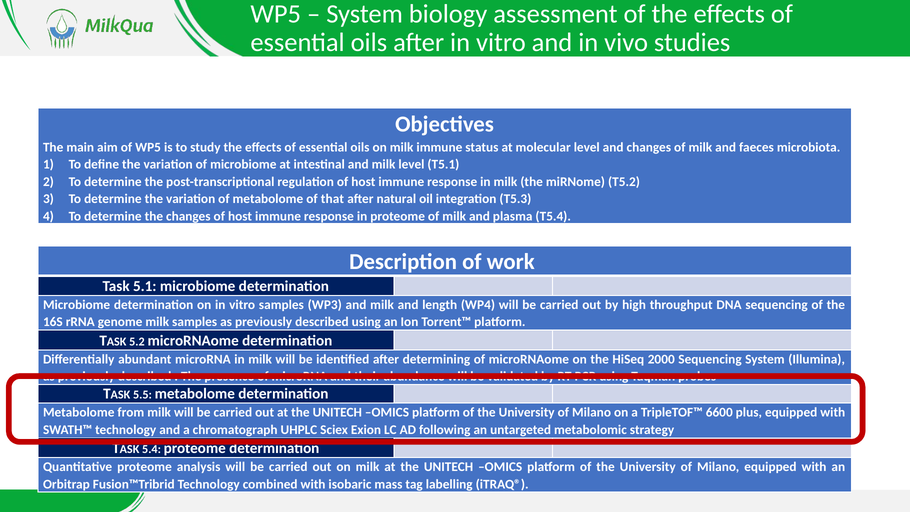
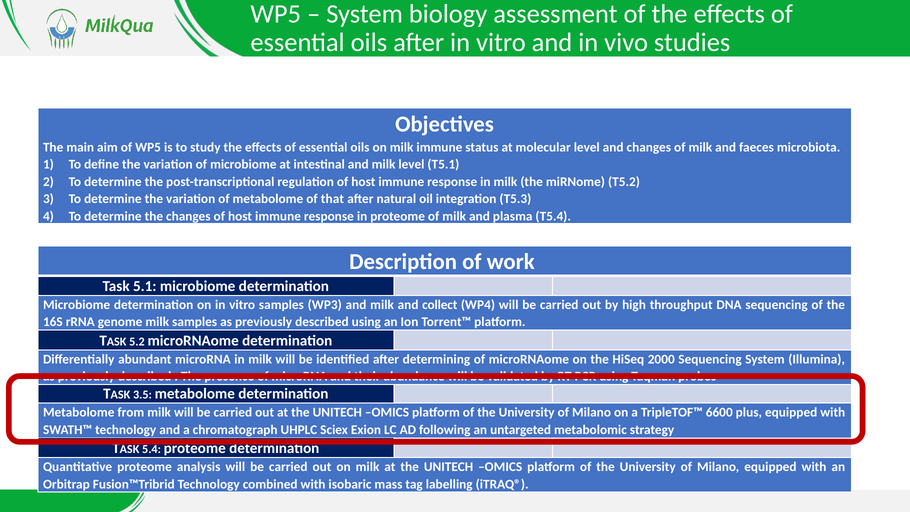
length: length -> collect
5.5: 5.5 -> 3.5
